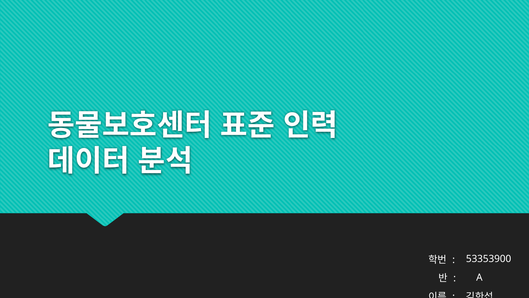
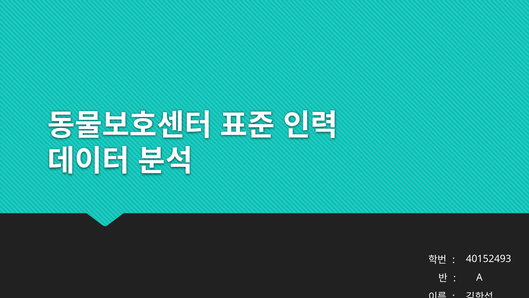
53353900: 53353900 -> 40152493
